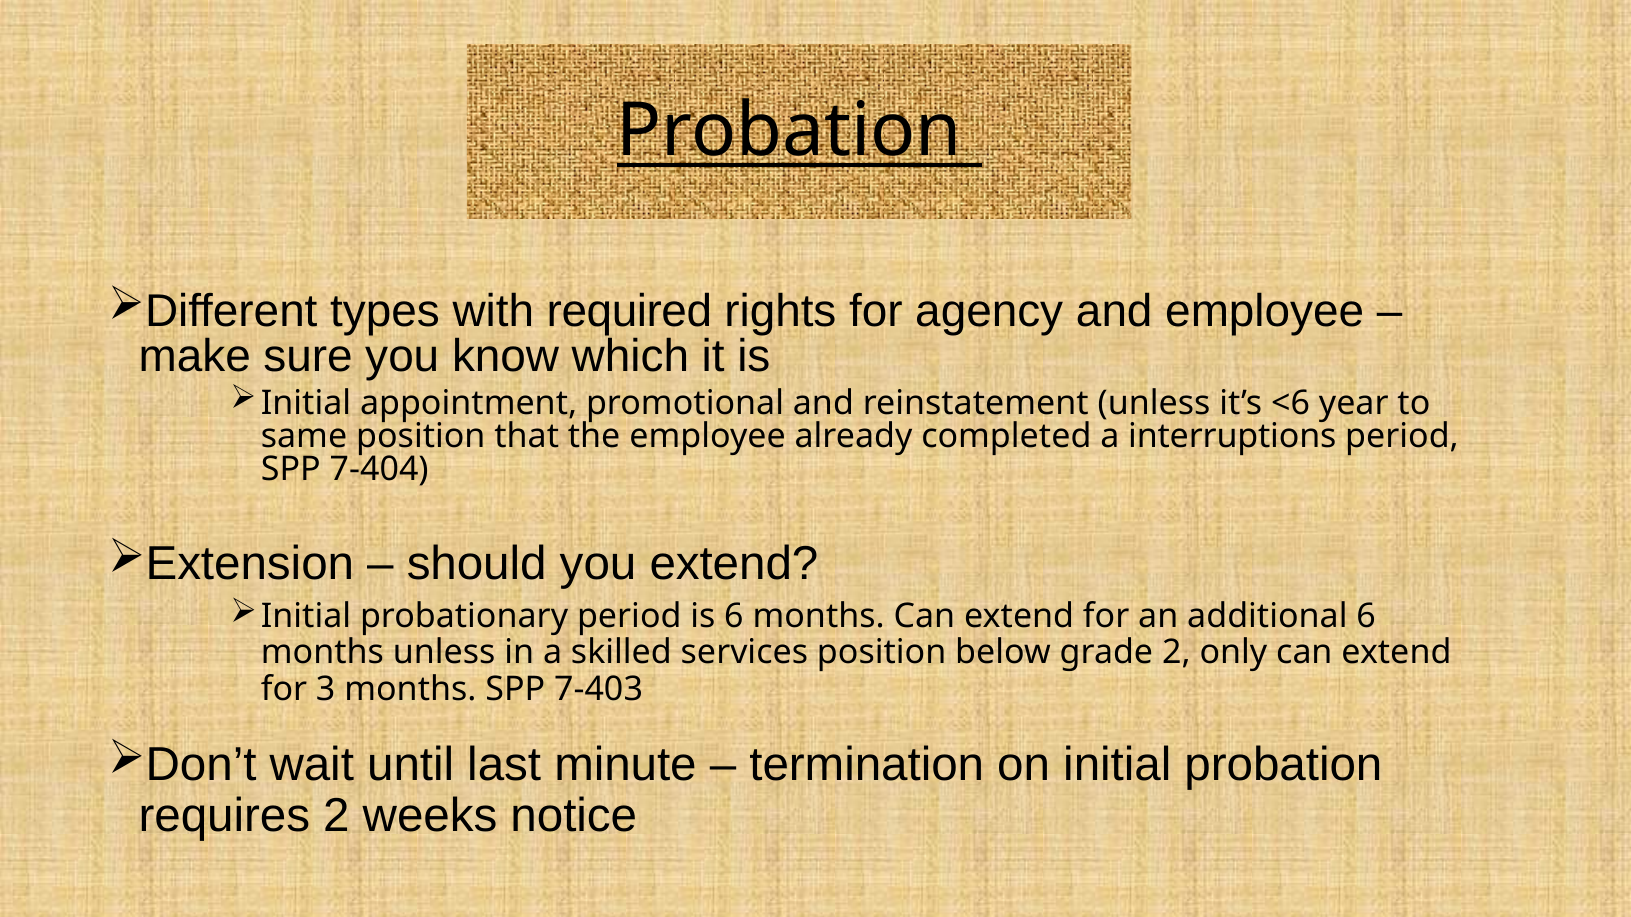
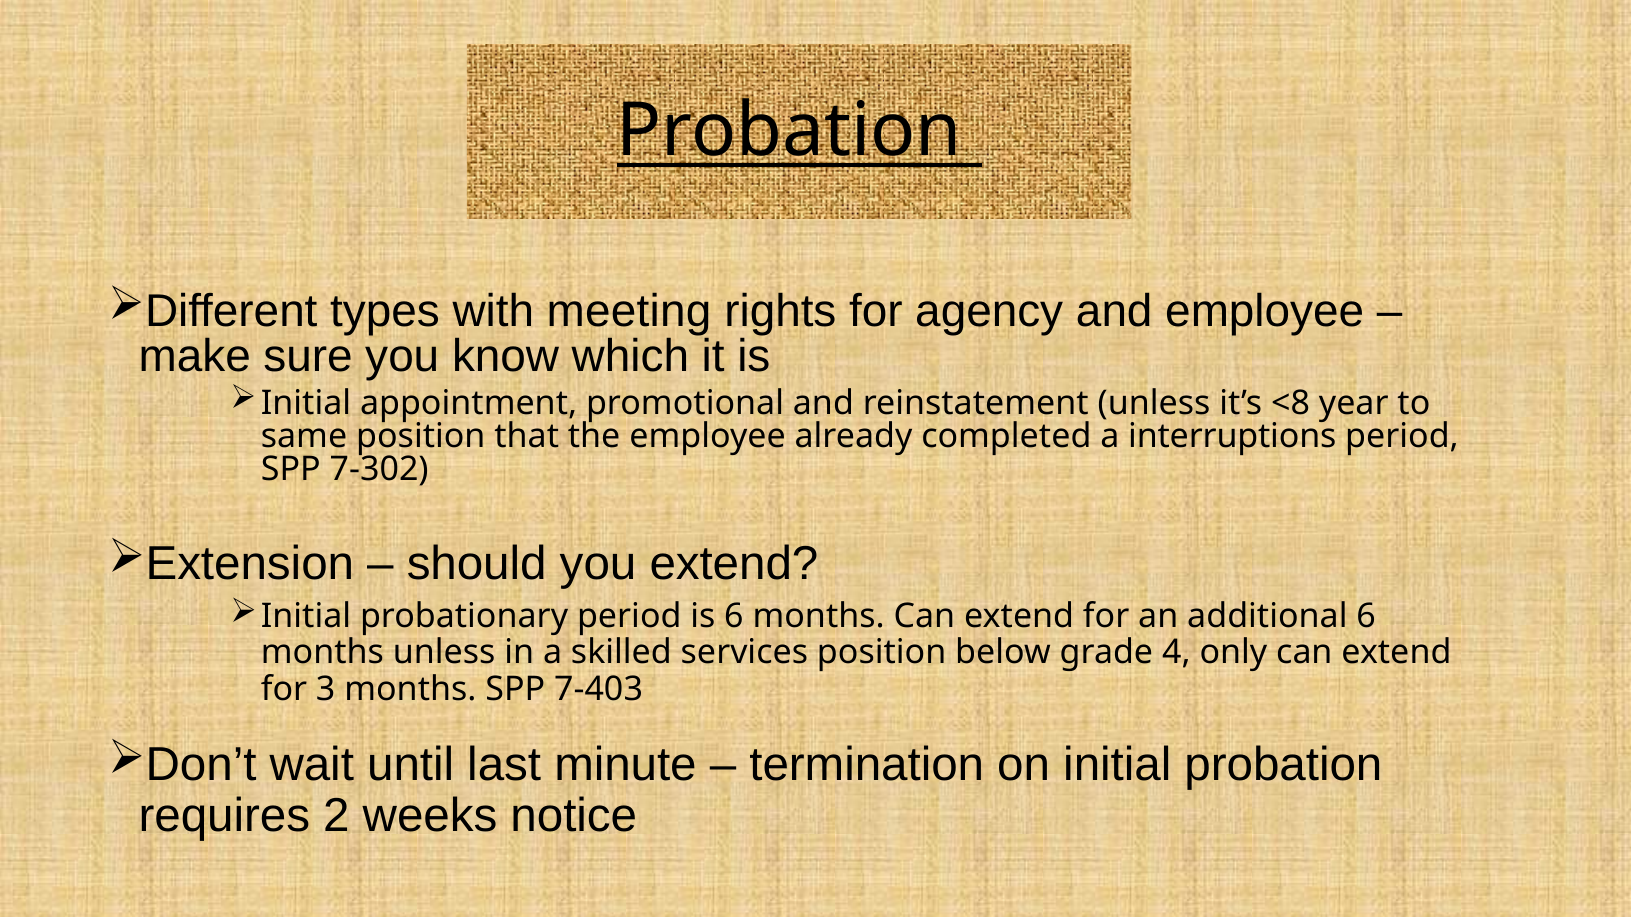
required: required -> meeting
<6: <6 -> <8
7-404: 7-404 -> 7-302
grade 2: 2 -> 4
